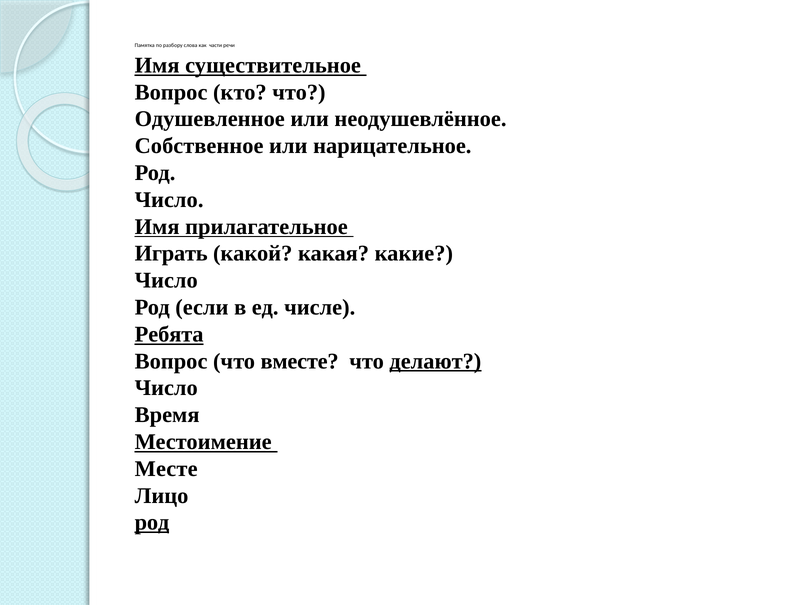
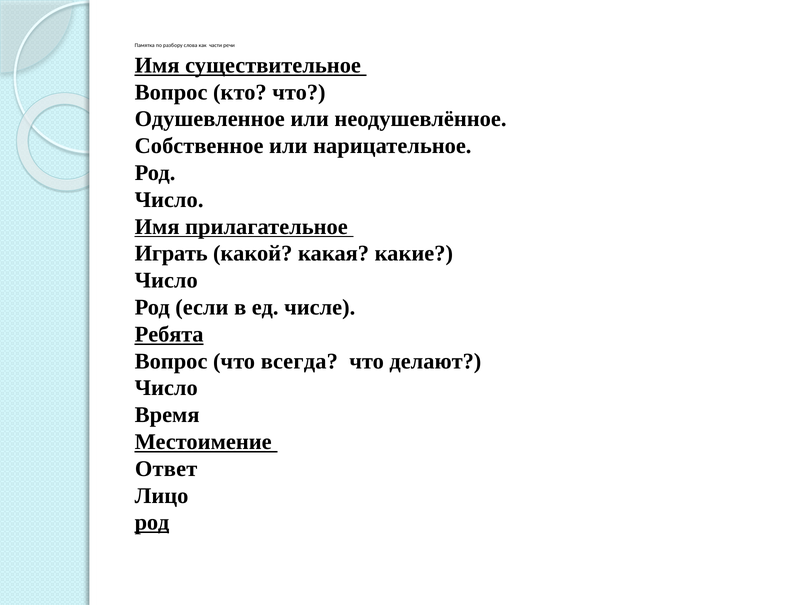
вместе: вместе -> всегда
делают underline: present -> none
Месте: Месте -> Ответ
